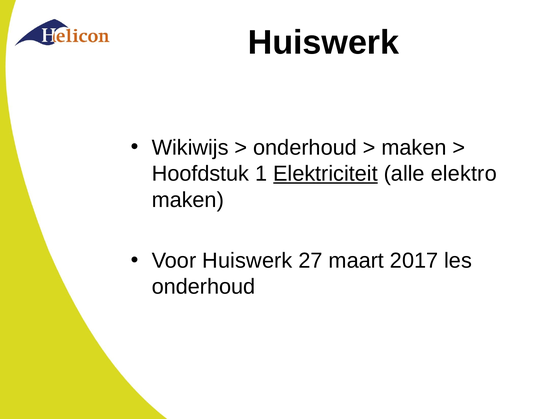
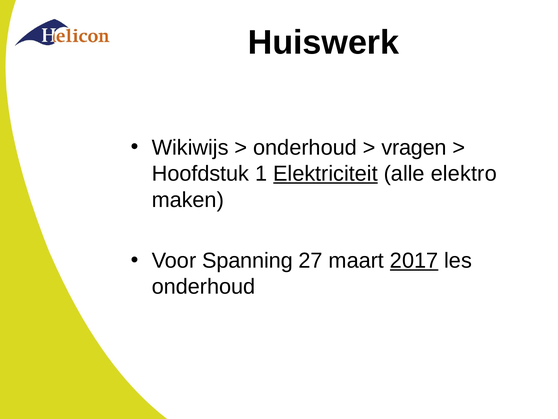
maken at (414, 147): maken -> vragen
Voor Huiswerk: Huiswerk -> Spanning
2017 underline: none -> present
